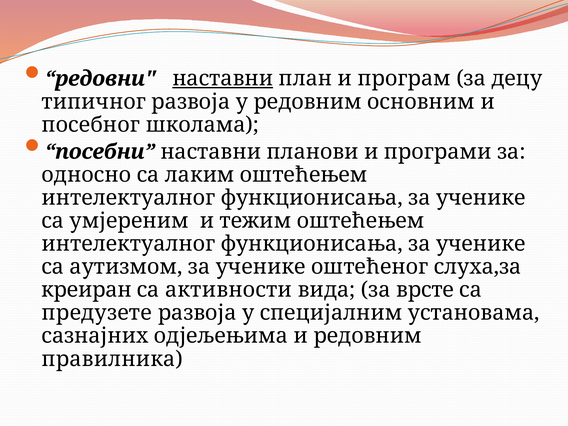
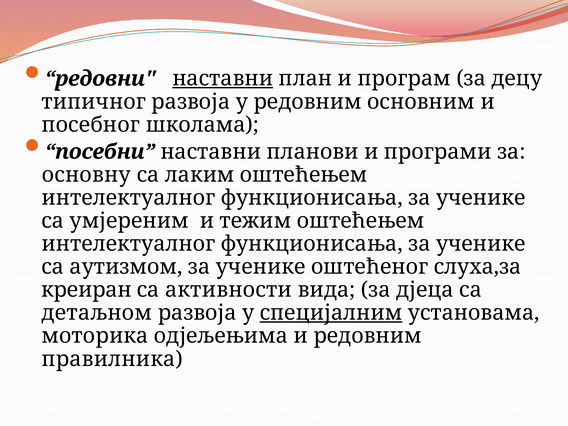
односно: односно -> основну
врсте: врсте -> дјеца
предузете: предузете -> детаљном
специјалним underline: none -> present
сазнајних: сазнајних -> моторика
